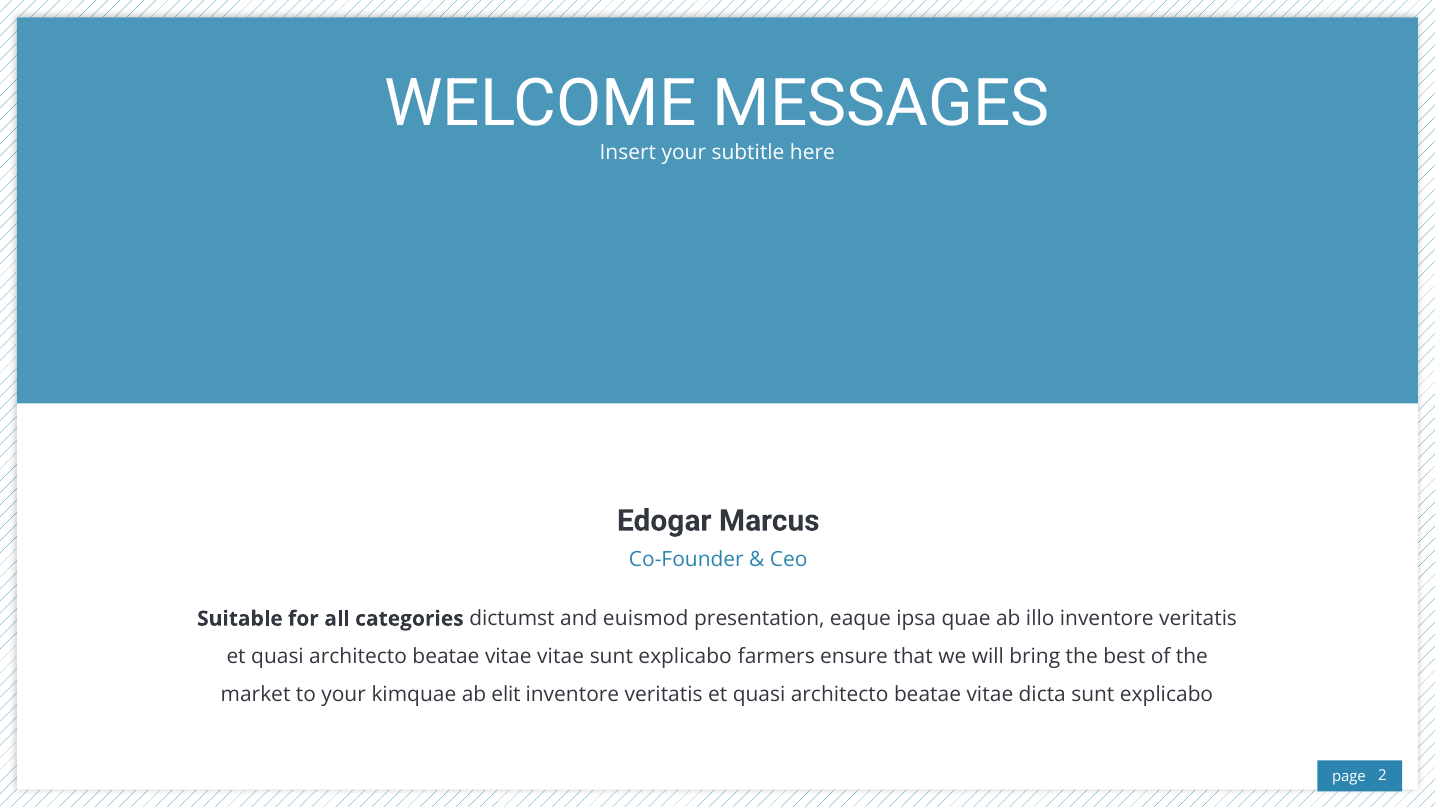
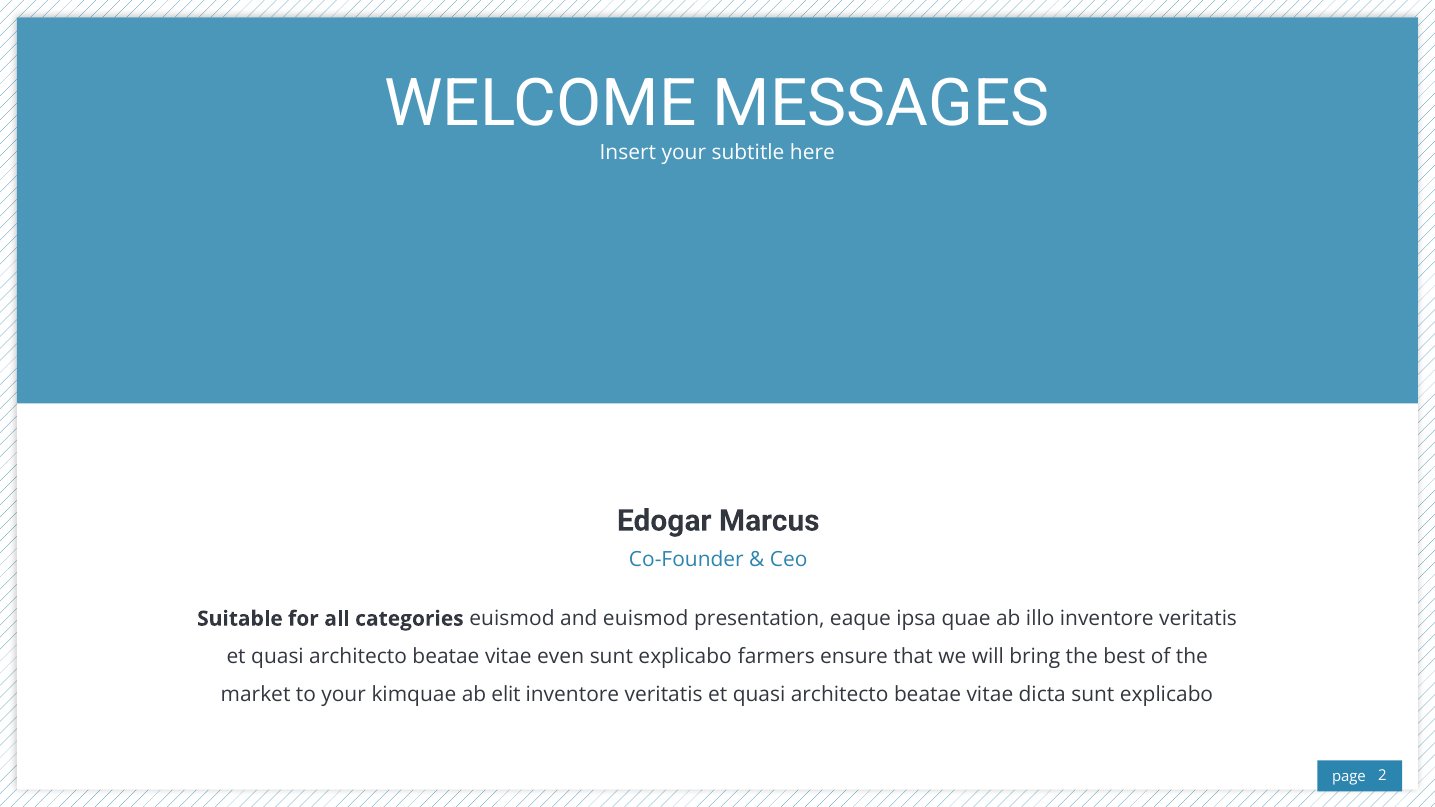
categories dictumst: dictumst -> euismod
vitae vitae: vitae -> even
